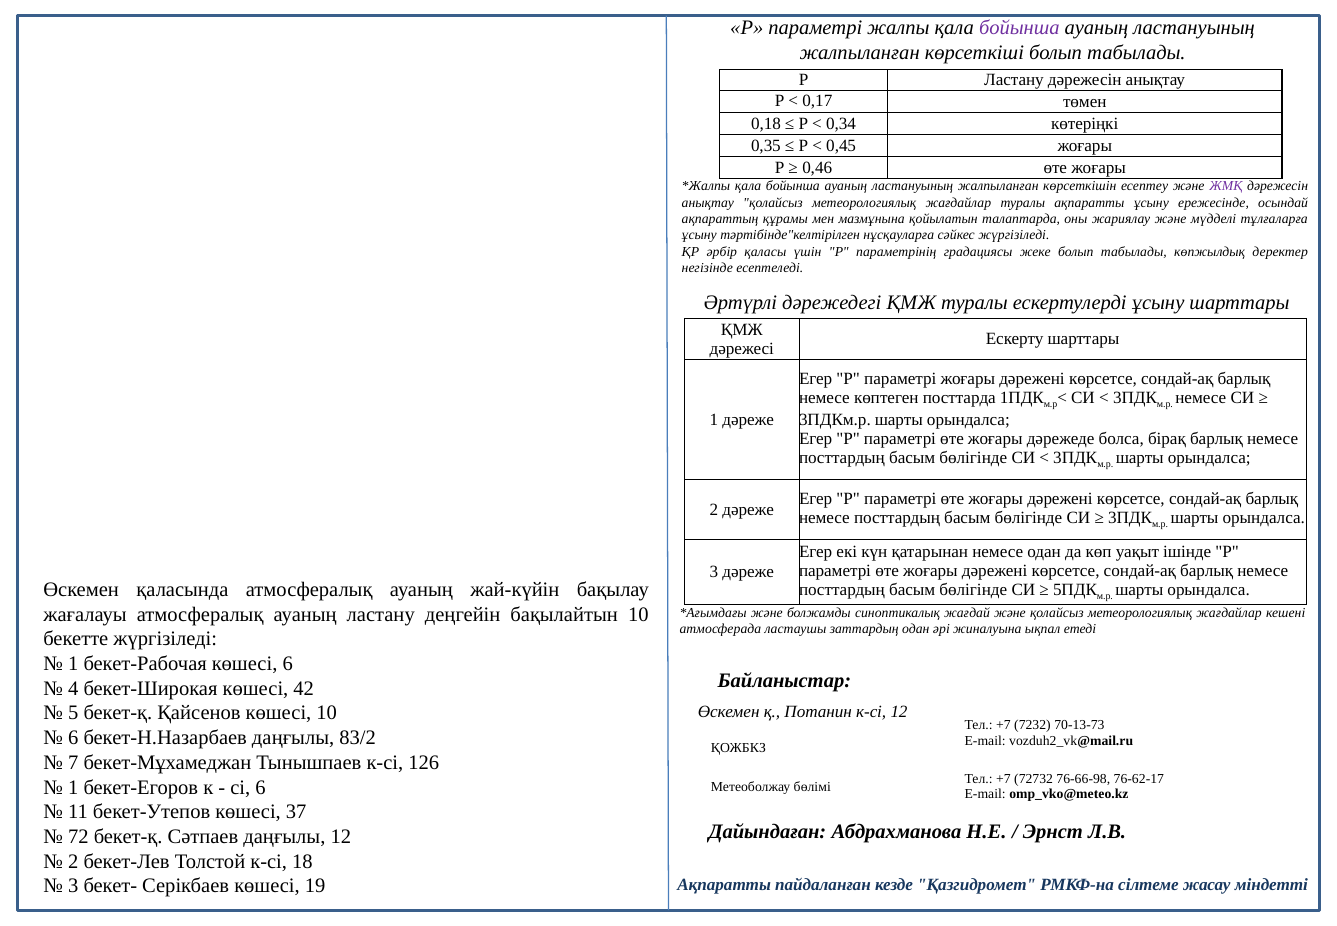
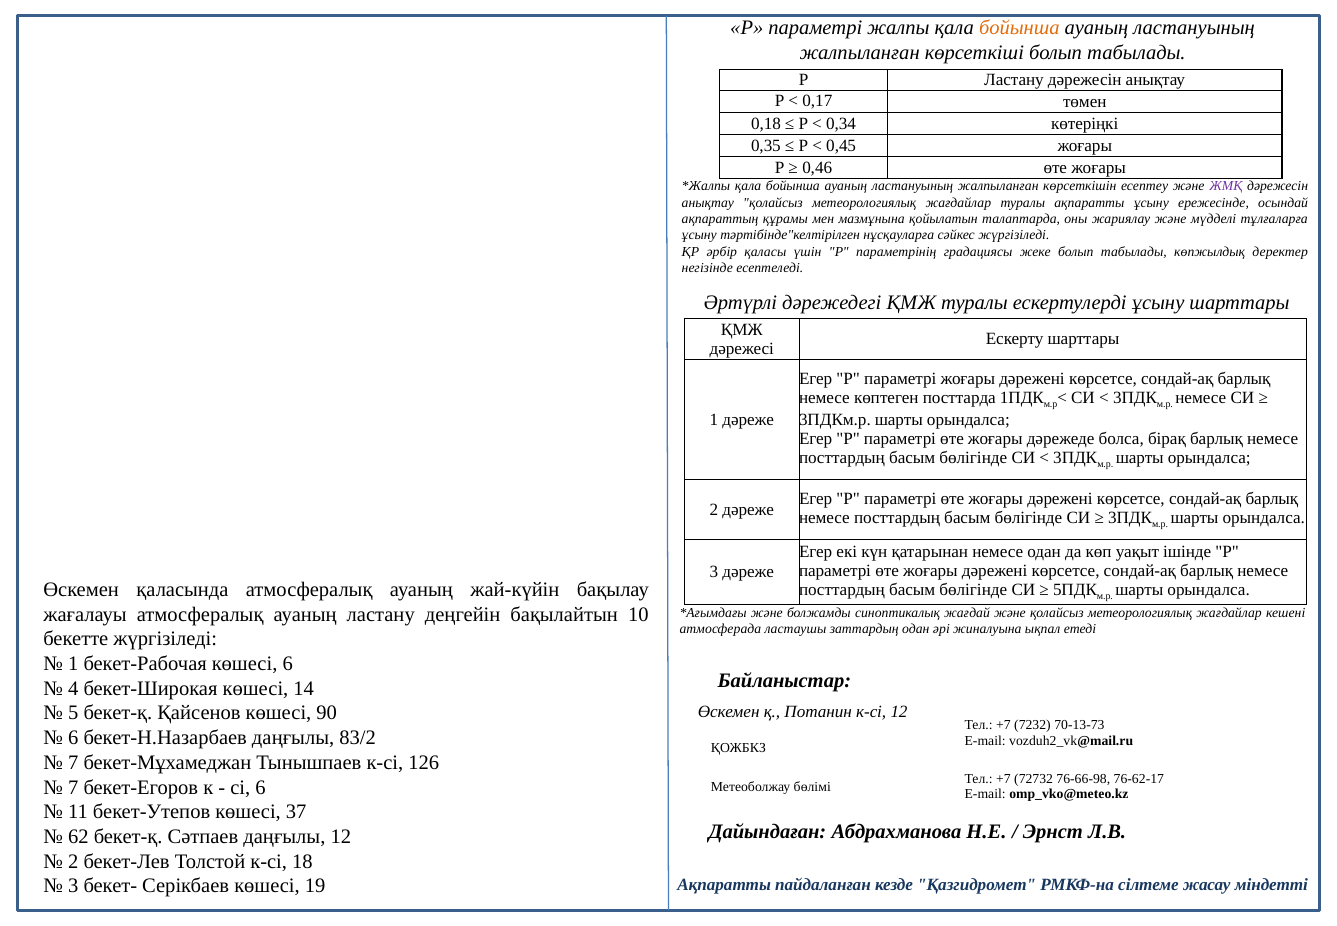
бойынша at (1019, 28) colour: purple -> orange
42: 42 -> 14
көшесі 10: 10 -> 90
1 at (73, 787): 1 -> 7
72: 72 -> 62
